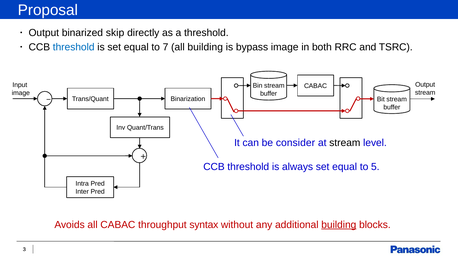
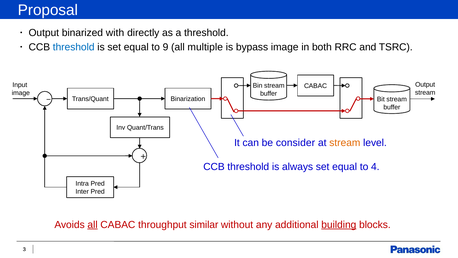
skip: skip -> with
7: 7 -> 9
all building: building -> multiple
stream at (345, 143) colour: black -> orange
5: 5 -> 4
all at (93, 224) underline: none -> present
syntax: syntax -> similar
